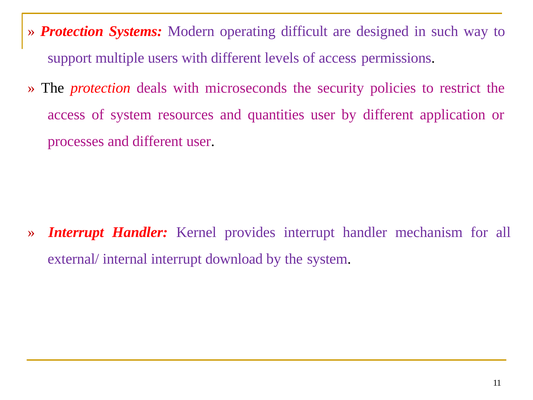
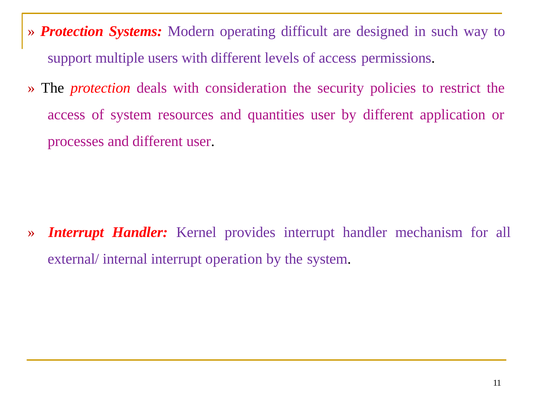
microseconds: microseconds -> consideration
download: download -> operation
